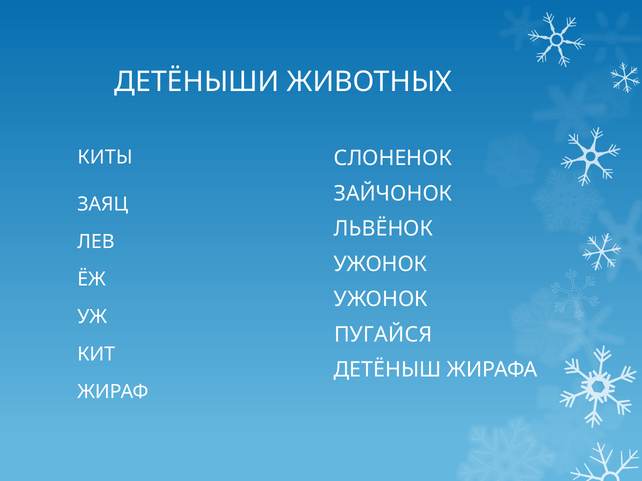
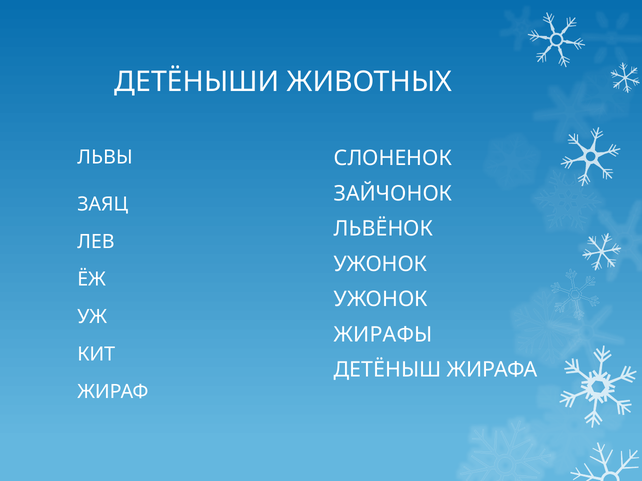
КИТЫ: КИТЫ -> ЛЬВЫ
ПУГАЙСЯ: ПУГАЙСЯ -> ЖИРАФЫ
